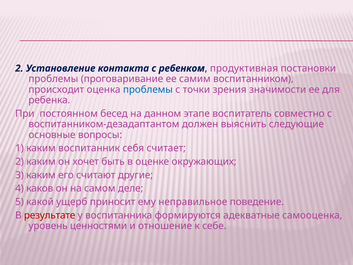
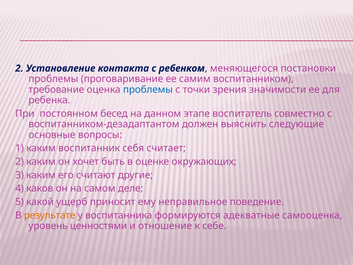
продуктивная: продуктивная -> меняющегося
происходит: происходит -> требование
результате colour: red -> orange
